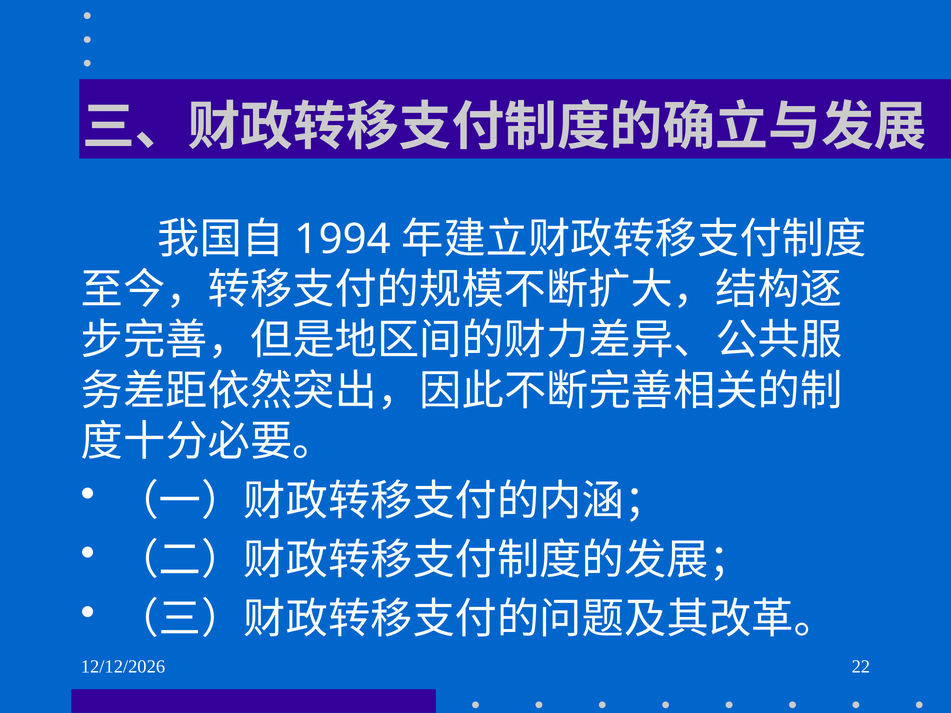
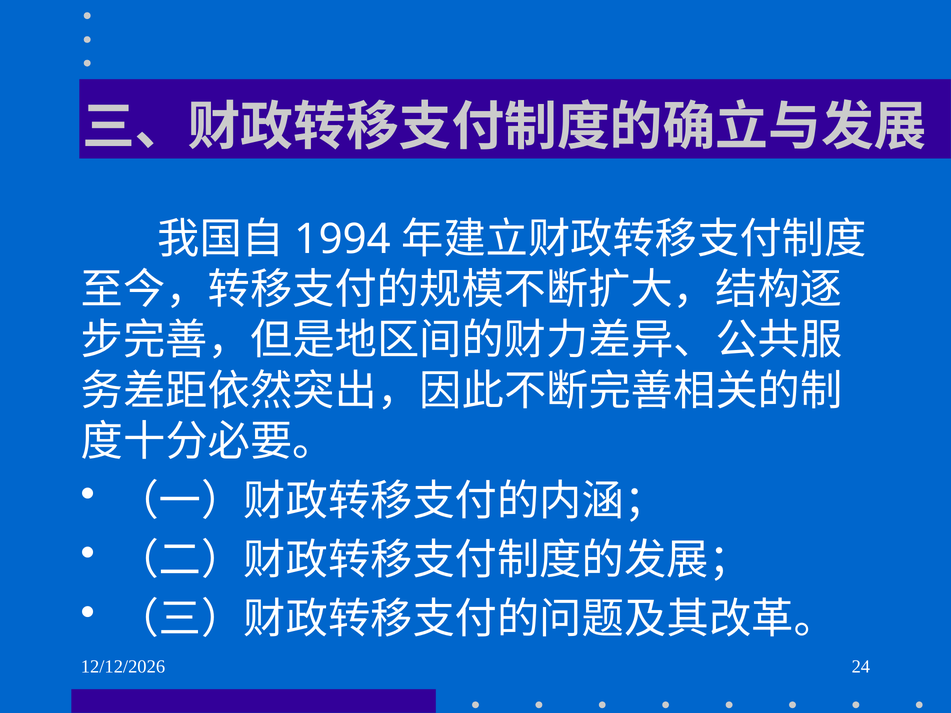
22: 22 -> 24
